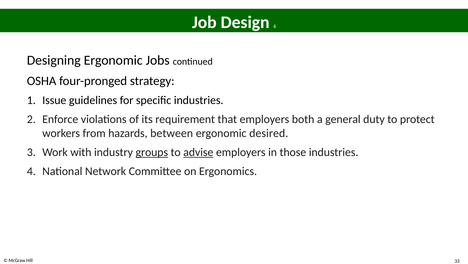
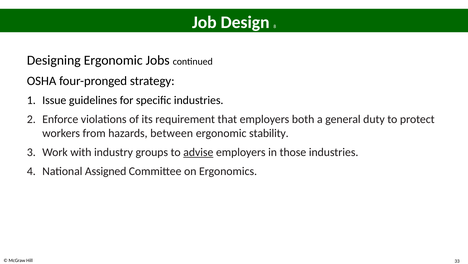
desired: desired -> stability
groups underline: present -> none
Network: Network -> Assigned
